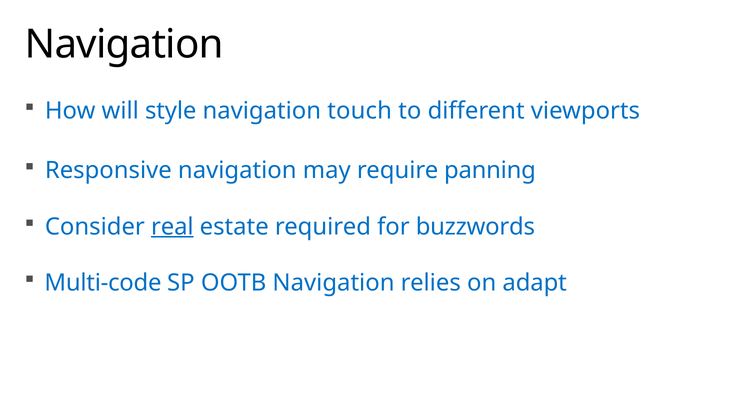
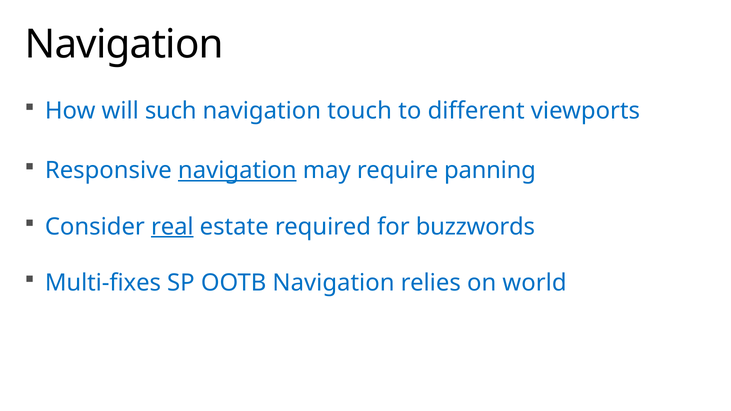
style: style -> such
navigation at (237, 170) underline: none -> present
Multi-code: Multi-code -> Multi-fixes
adapt: adapt -> world
